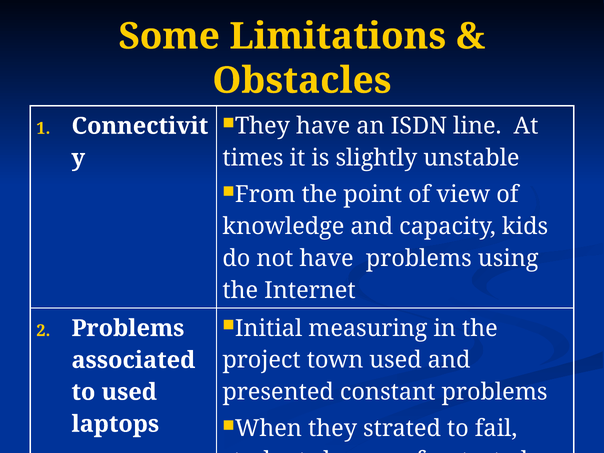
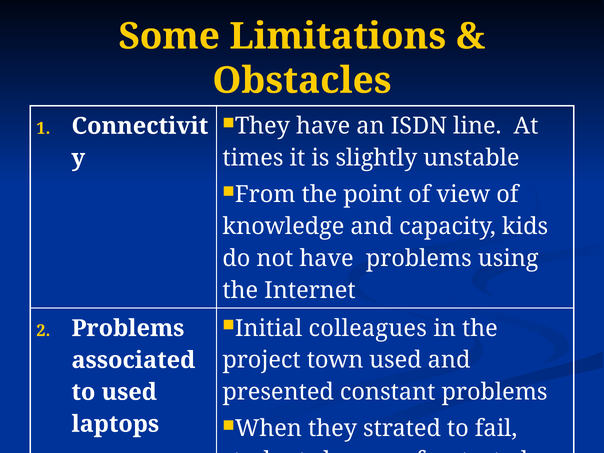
measuring: measuring -> colleagues
